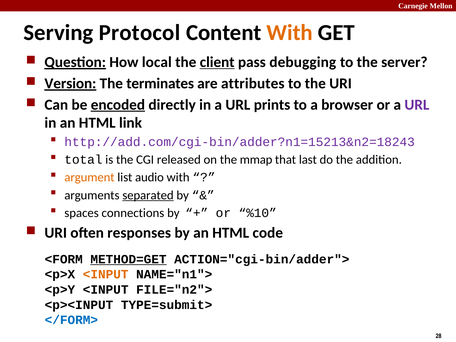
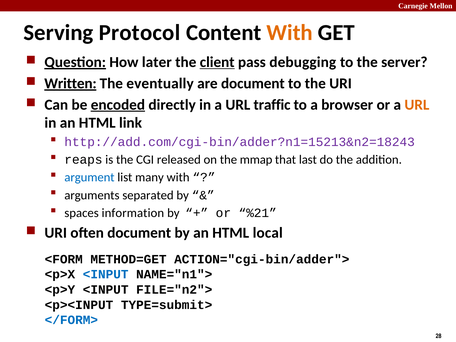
local: local -> later
Version: Version -> Written
terminates: terminates -> eventually
are attributes: attributes -> document
prints: prints -> traffic
URL at (417, 105) colour: purple -> orange
total: total -> reaps
argument colour: orange -> blue
audio: audio -> many
separated underline: present -> none
connections: connections -> information
%10: %10 -> %21
often responses: responses -> document
code: code -> local
METHOD=GET underline: present -> none
<INPUT at (106, 274) colour: orange -> blue
